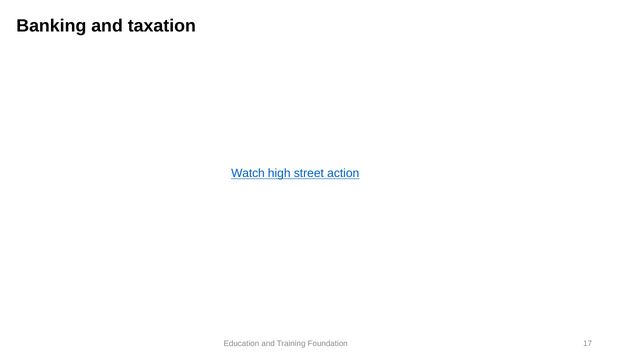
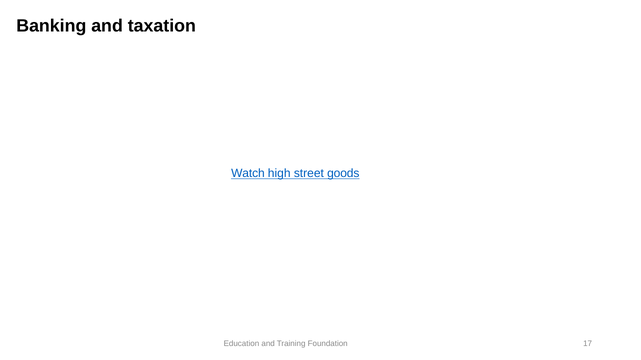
action: action -> goods
